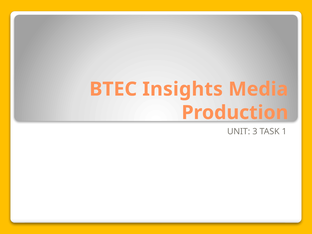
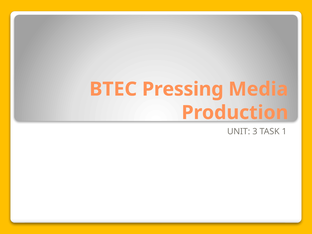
Insights: Insights -> Pressing
